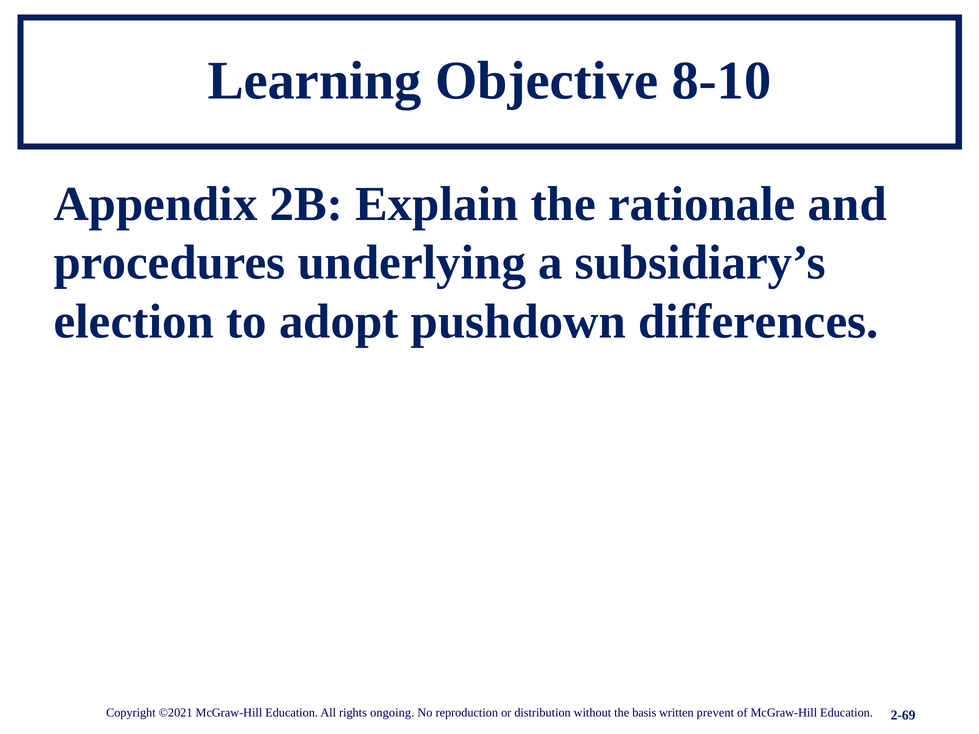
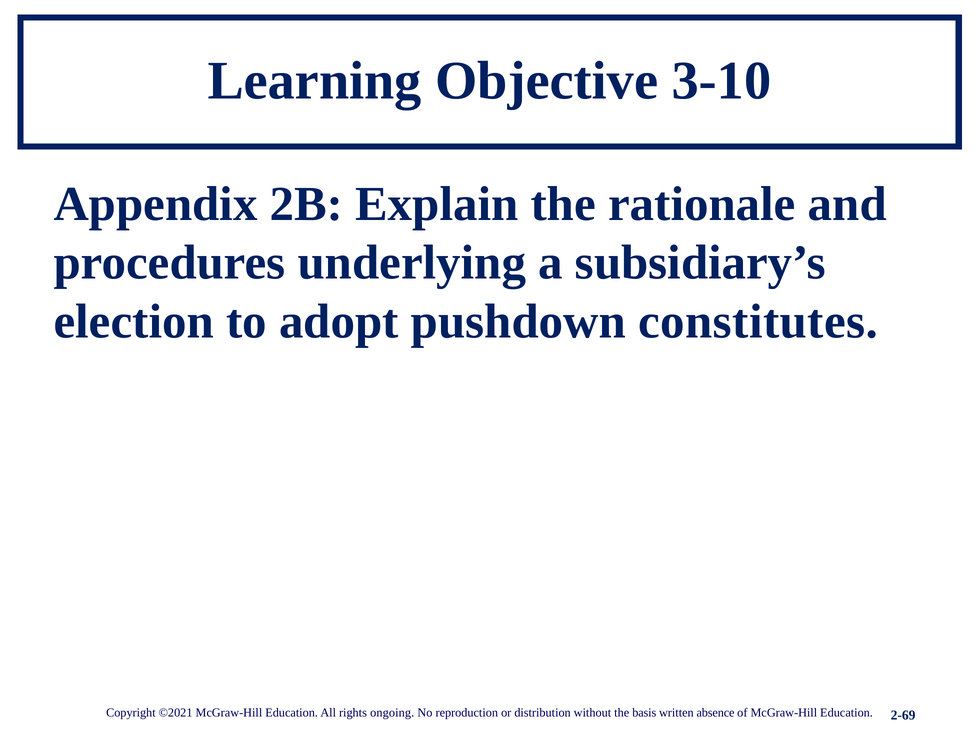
8-10: 8-10 -> 3-10
differences: differences -> constitutes
prevent: prevent -> absence
